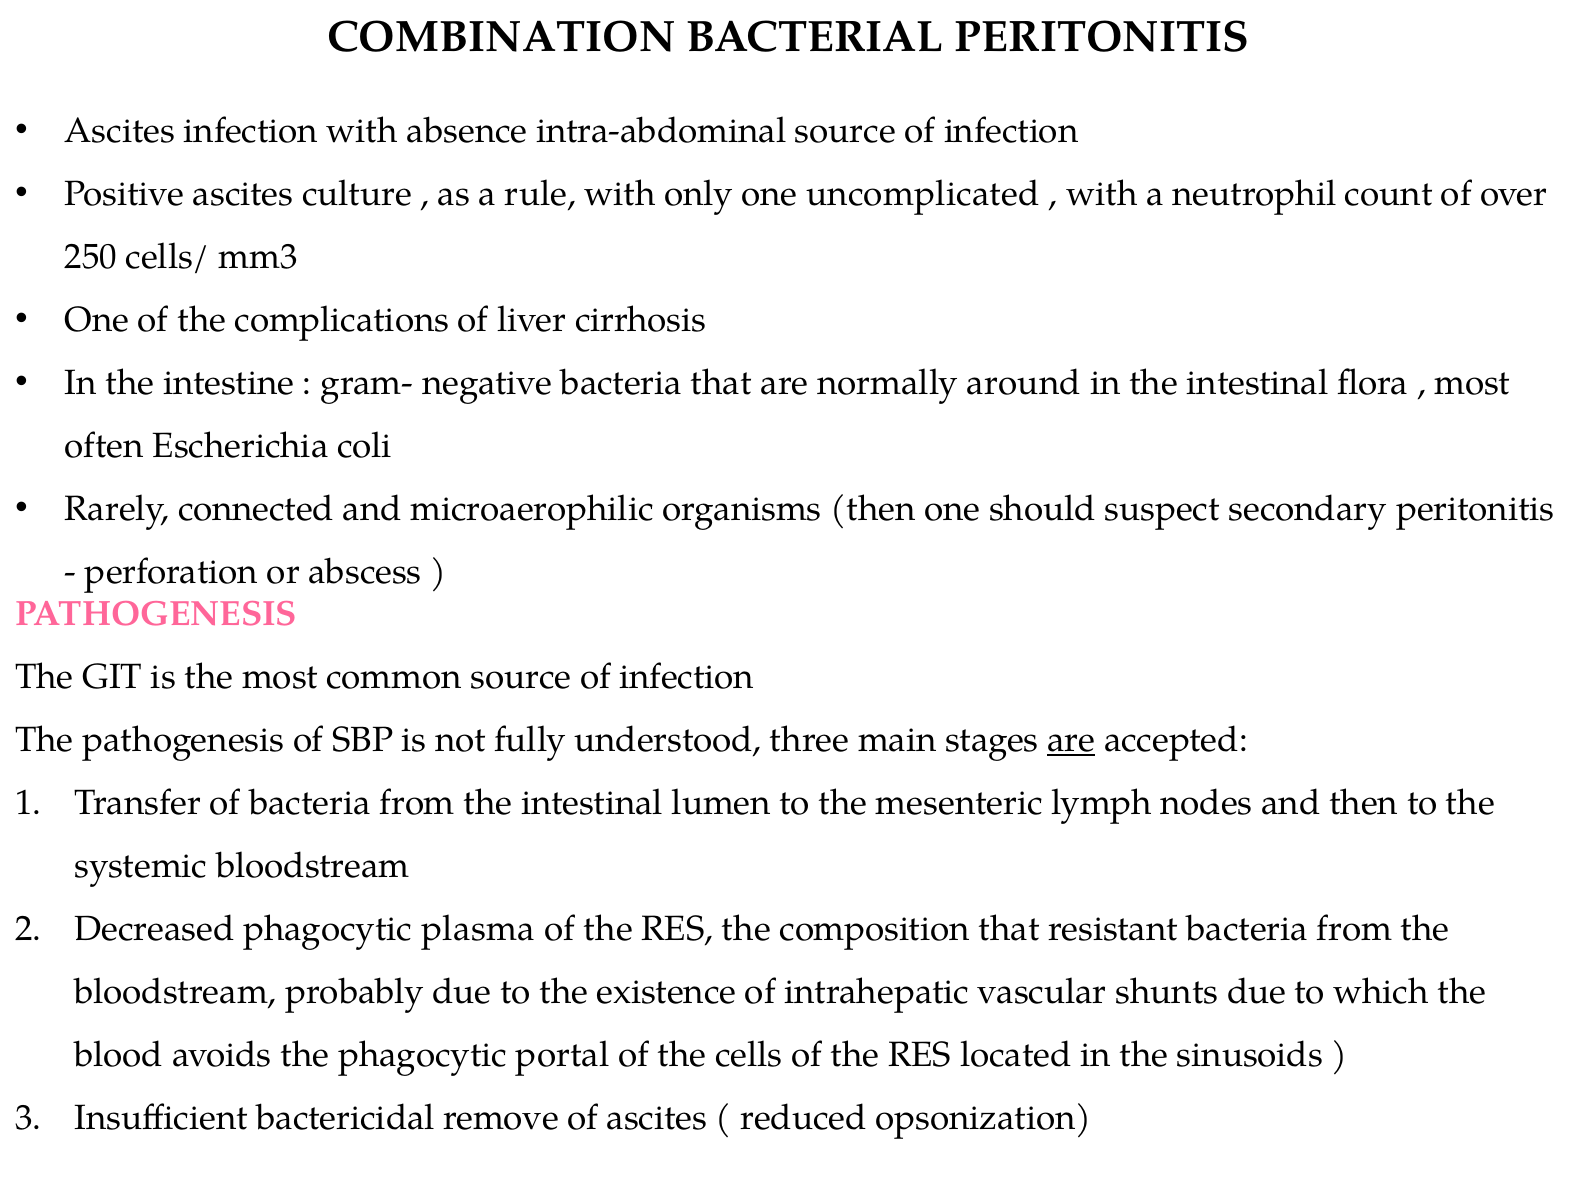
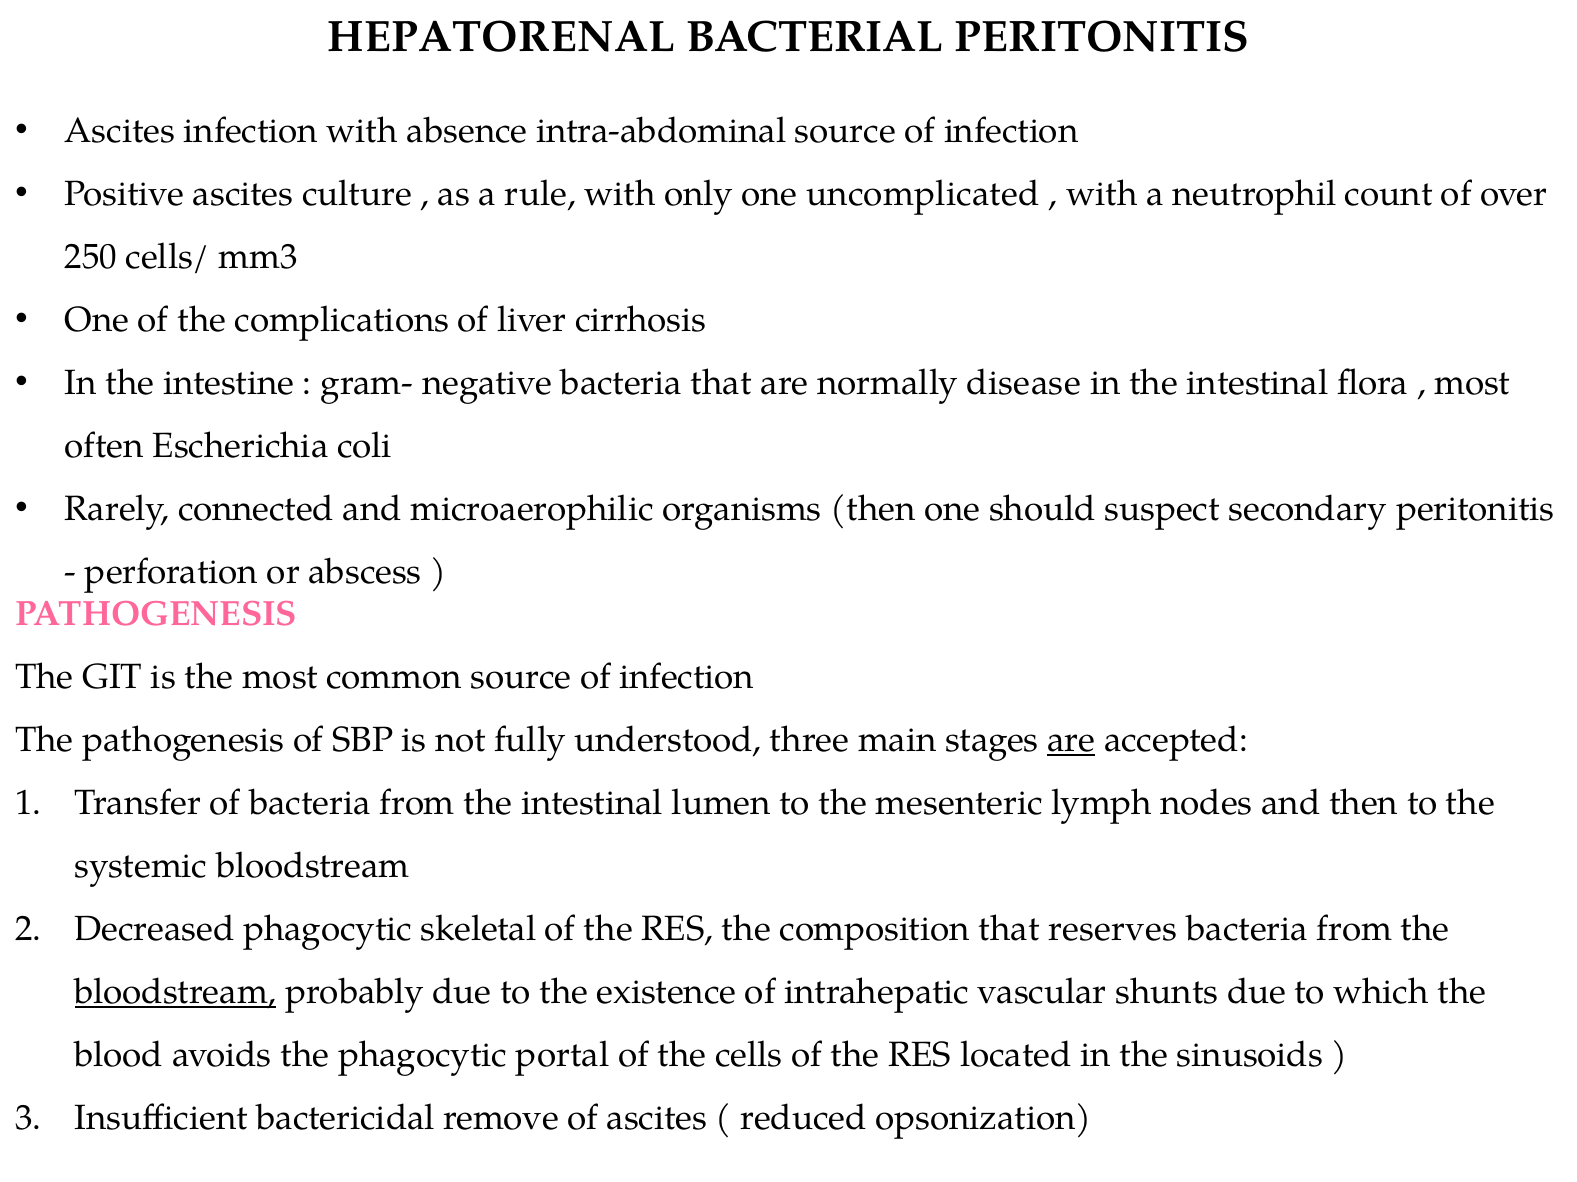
COMBINATION: COMBINATION -> HEPATORENAL
around: around -> disease
plasma: plasma -> skeletal
resistant: resistant -> reserves
bloodstream at (176, 992) underline: none -> present
